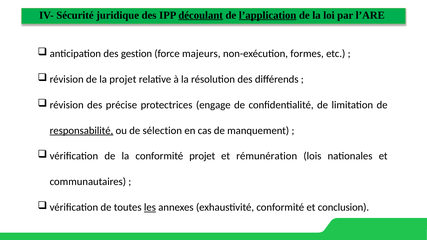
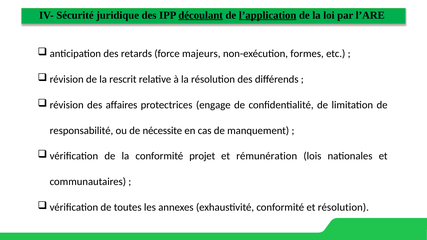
gestion: gestion -> retards
la projet: projet -> rescrit
précise: précise -> affaires
responsabilité underline: present -> none
sélection: sélection -> nécessite
les underline: present -> none
et conclusion: conclusion -> résolution
